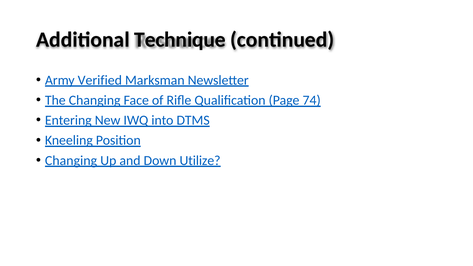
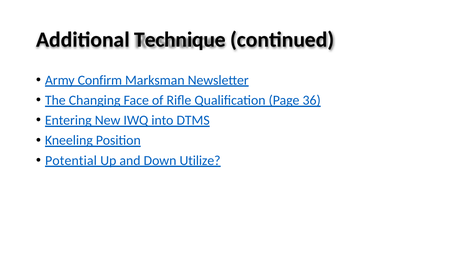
Verified: Verified -> Confirm
74: 74 -> 36
Changing at (71, 161): Changing -> Potential
